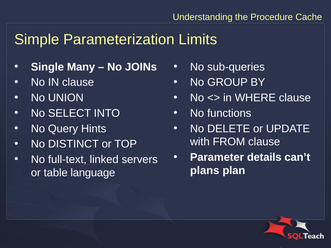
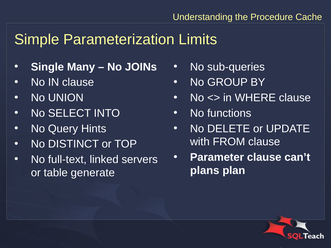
Parameter details: details -> clause
language: language -> generate
